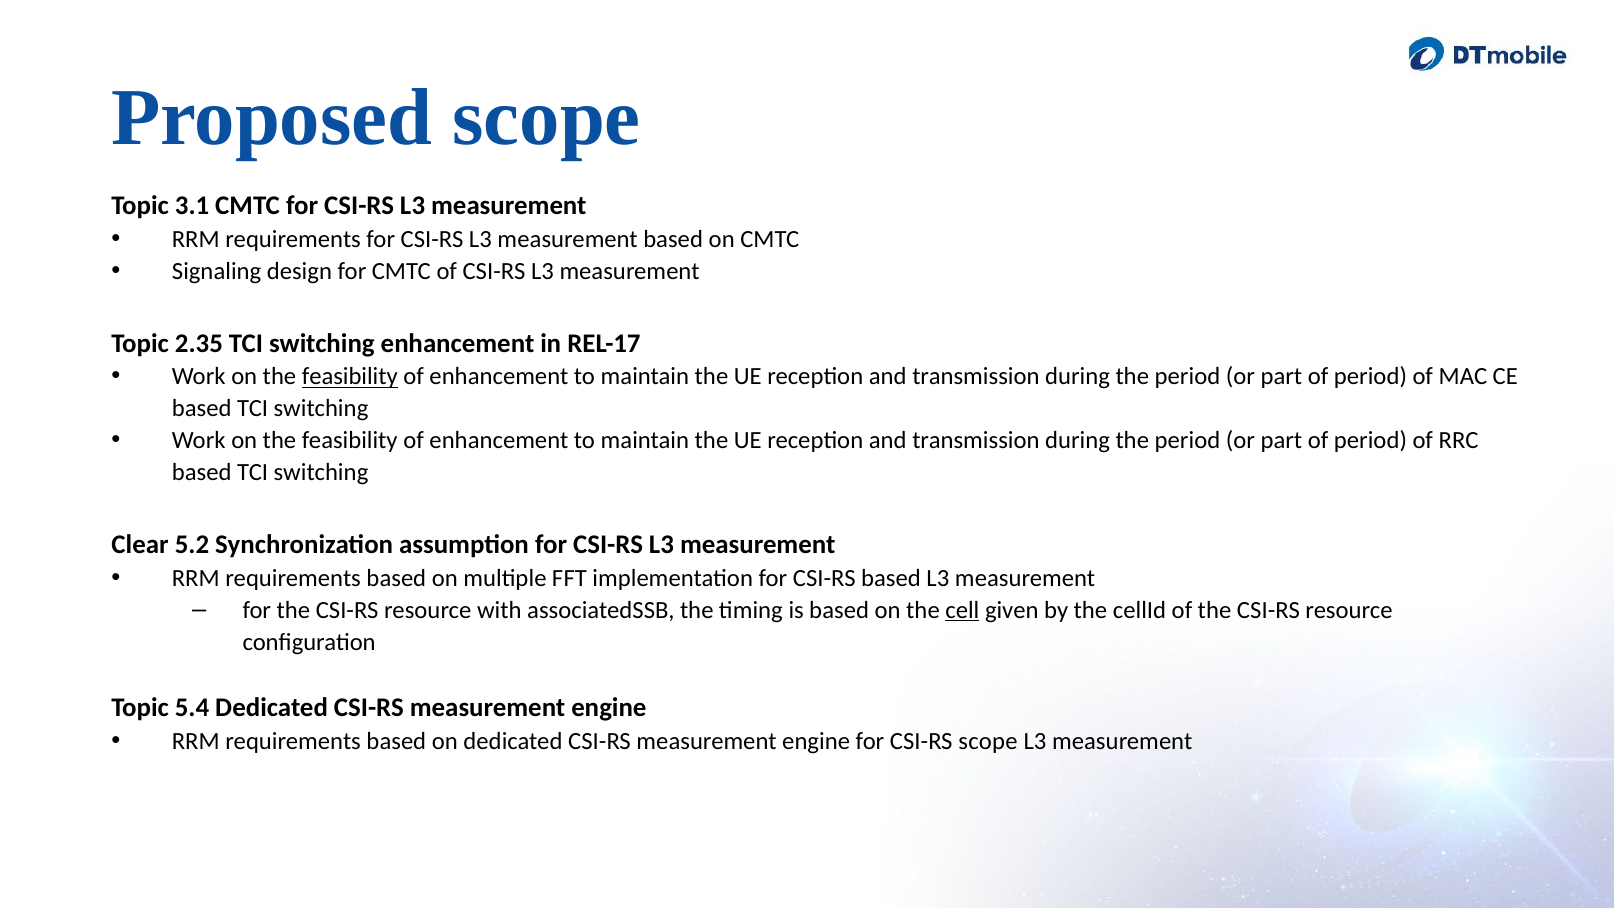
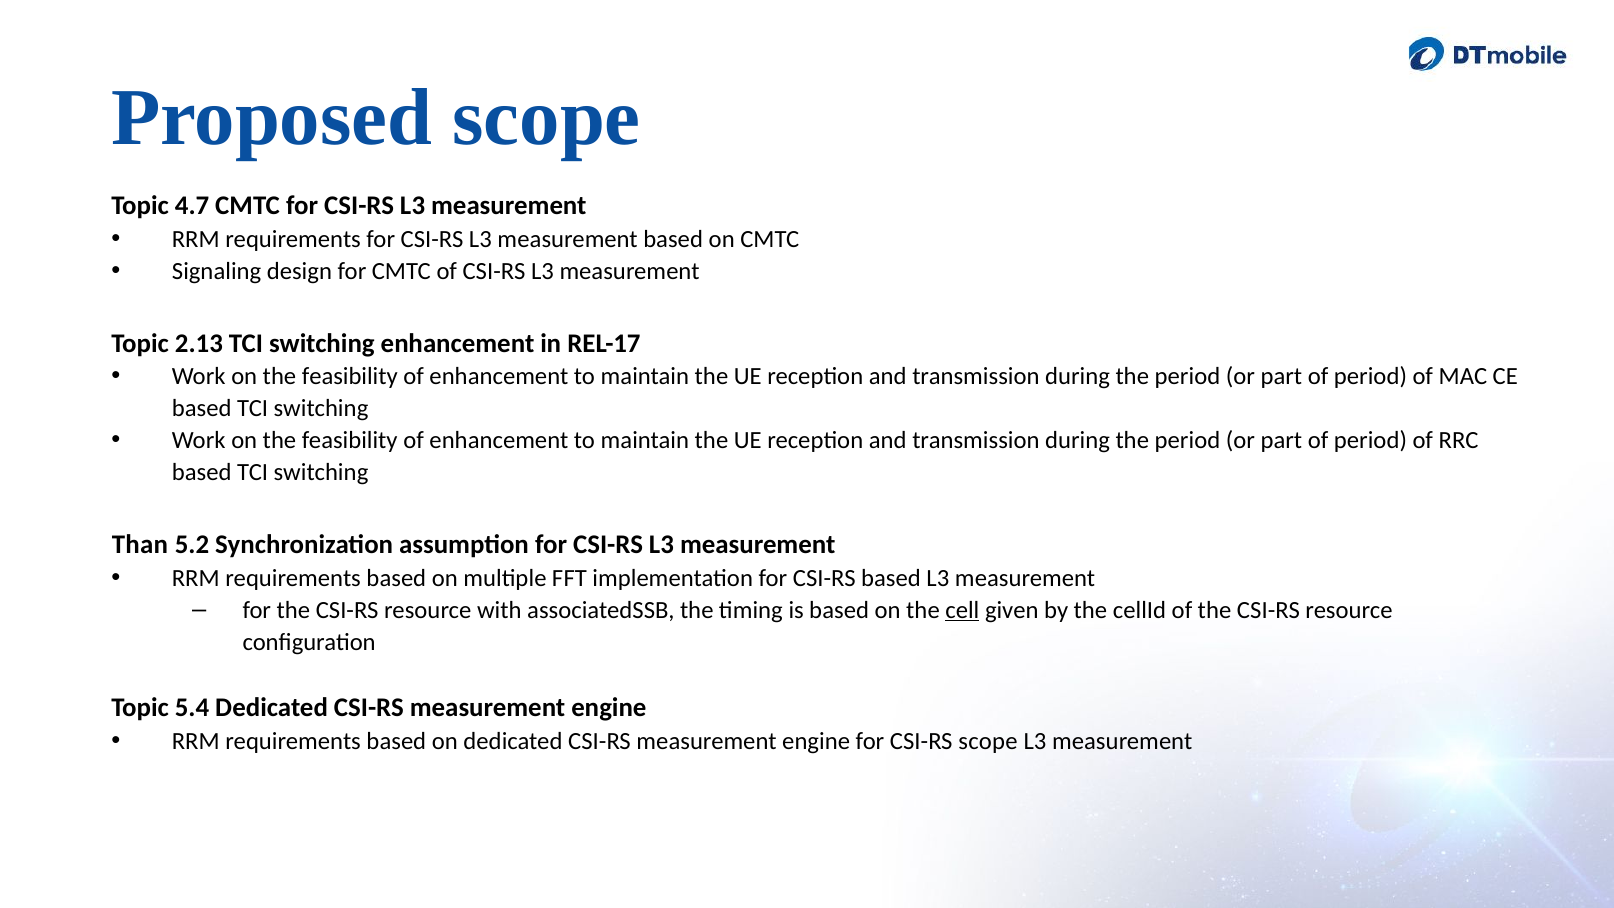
3.1: 3.1 -> 4.7
2.35: 2.35 -> 2.13
feasibility at (350, 377) underline: present -> none
Clear: Clear -> Than
